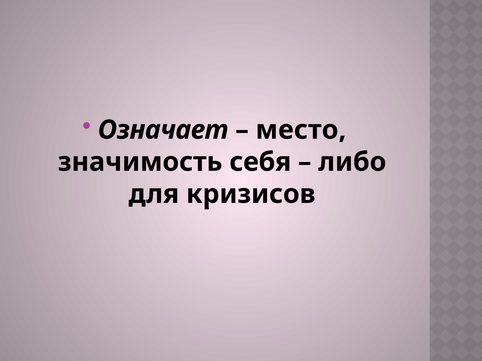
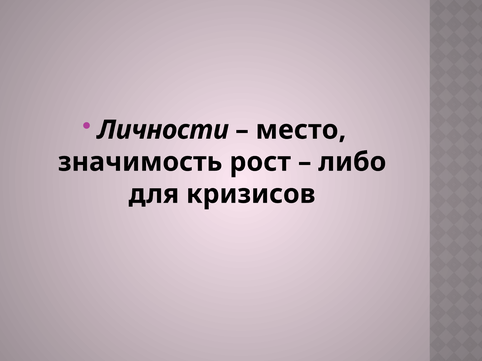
Означает: Означает -> Личности
себя: себя -> рост
